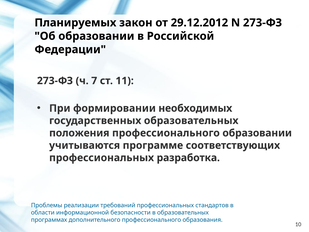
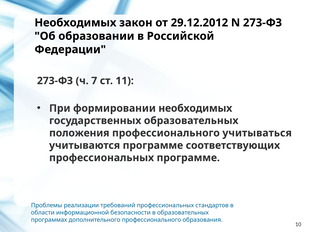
Планируемых at (75, 23): Планируемых -> Необходимых
профессионального образовании: образовании -> учитываться
профессиональных разработка: разработка -> программе
